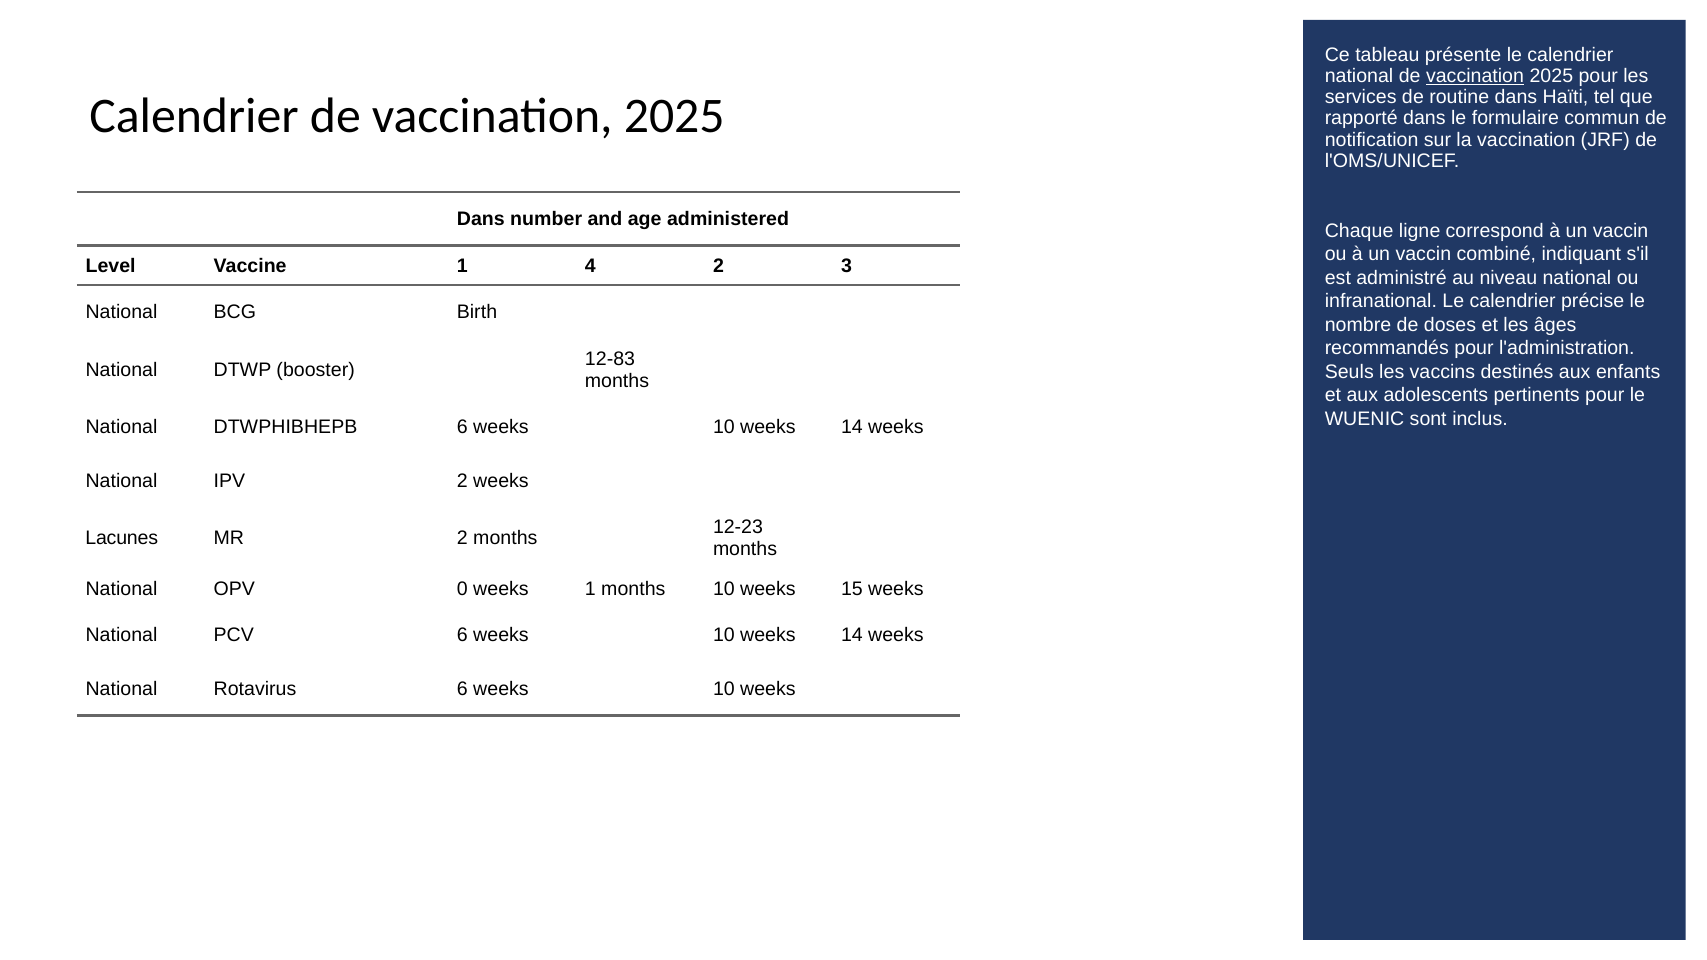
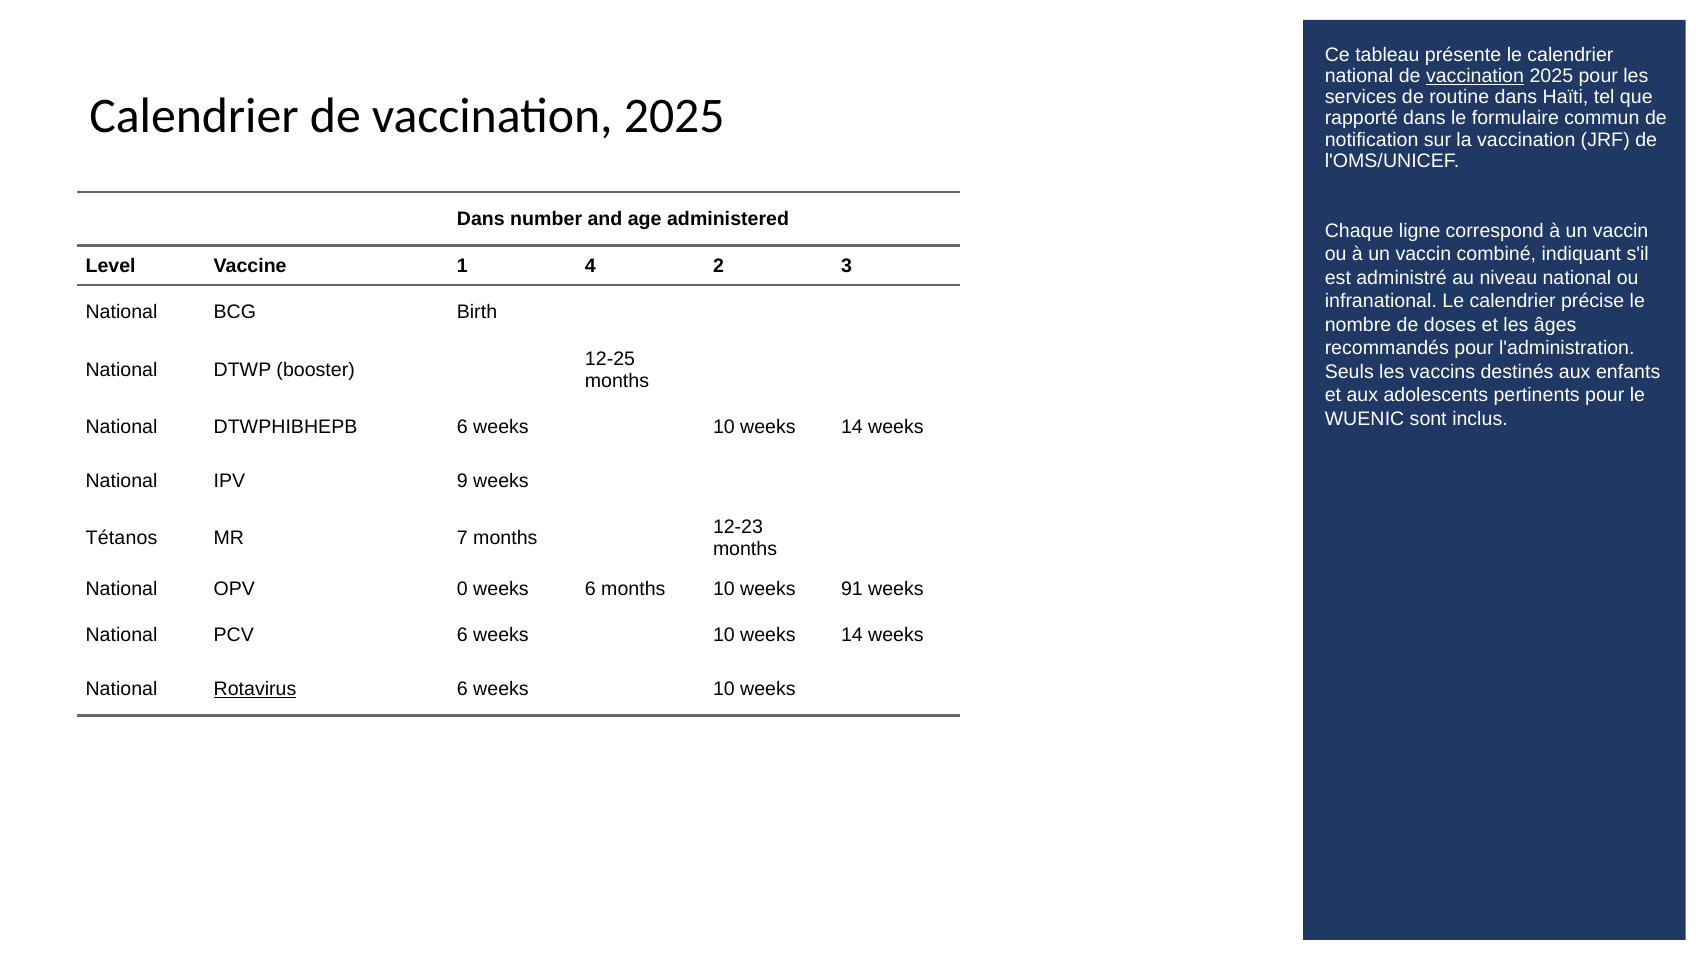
12-83: 12-83 -> 12-25
IPV 2: 2 -> 9
Lacunes: Lacunes -> Tétanos
MR 2: 2 -> 7
weeks 1: 1 -> 6
15: 15 -> 91
Rotavirus underline: none -> present
